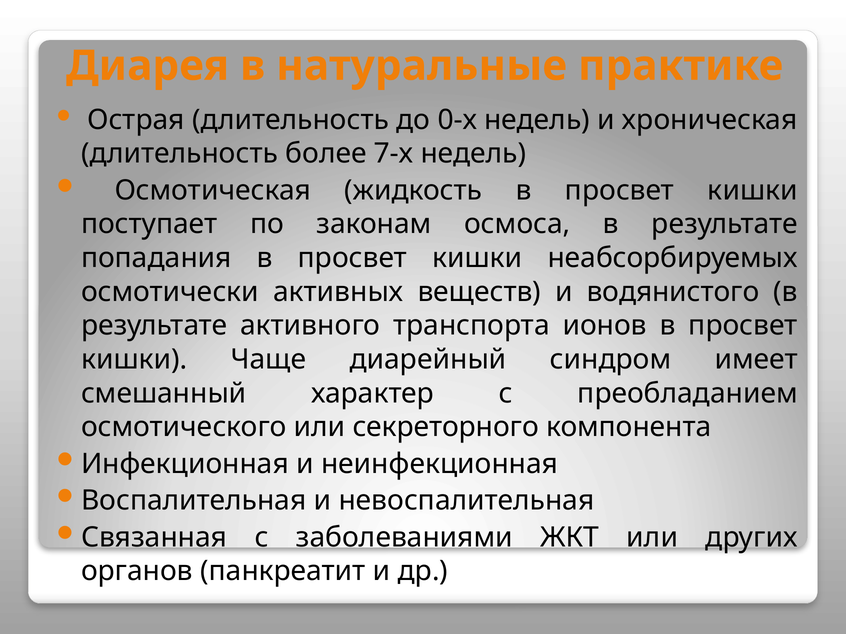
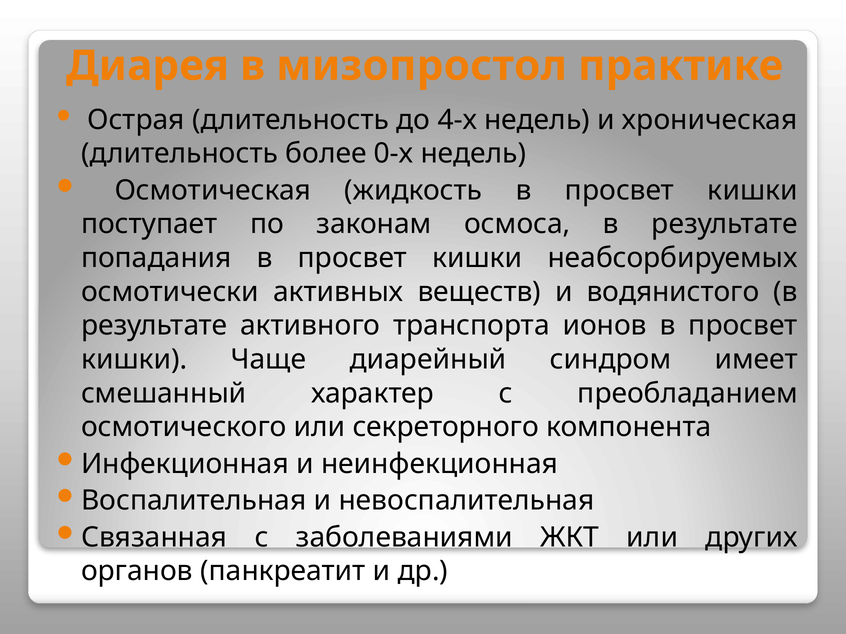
натуральные: натуральные -> мизопростол
0-х: 0-х -> 4-х
7-х: 7-х -> 0-х
